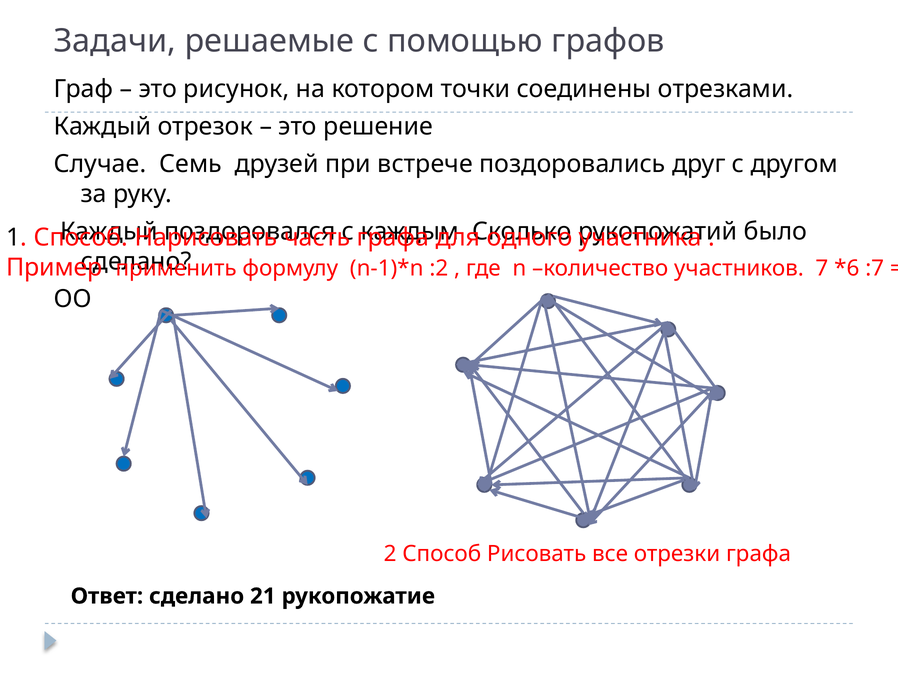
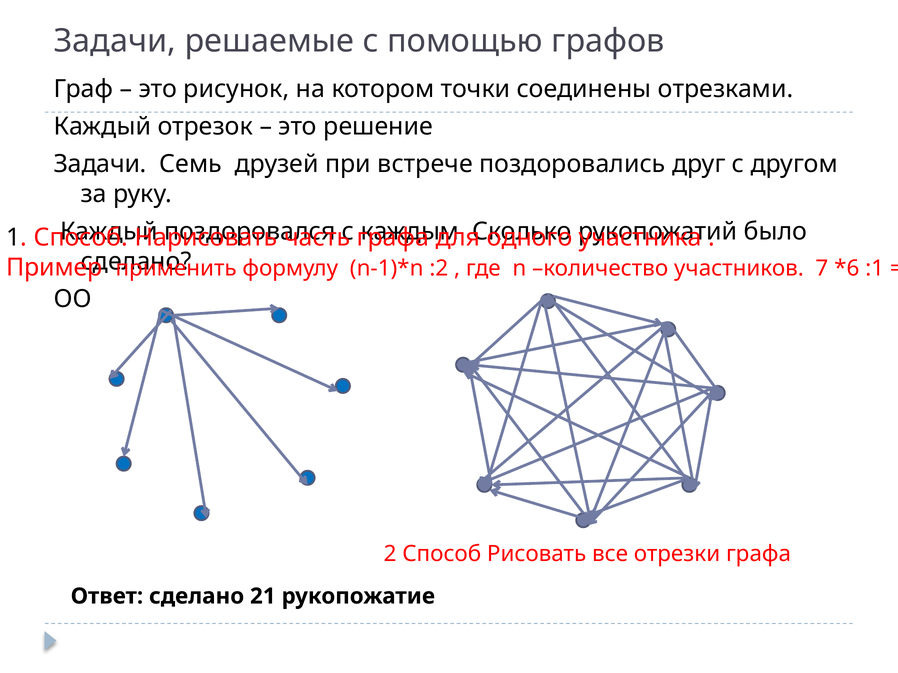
Случае at (100, 164): Случае -> Задачи
:7: :7 -> :1
